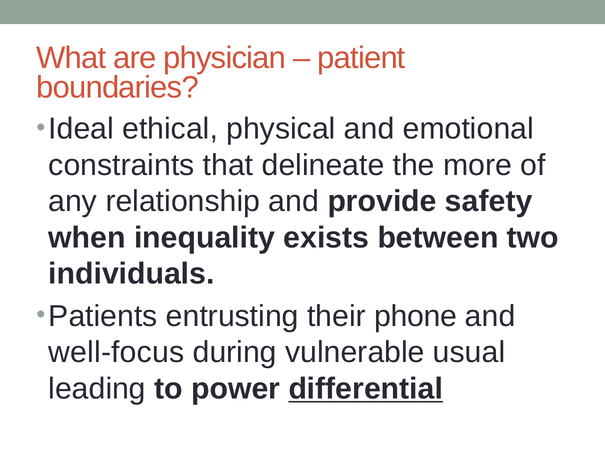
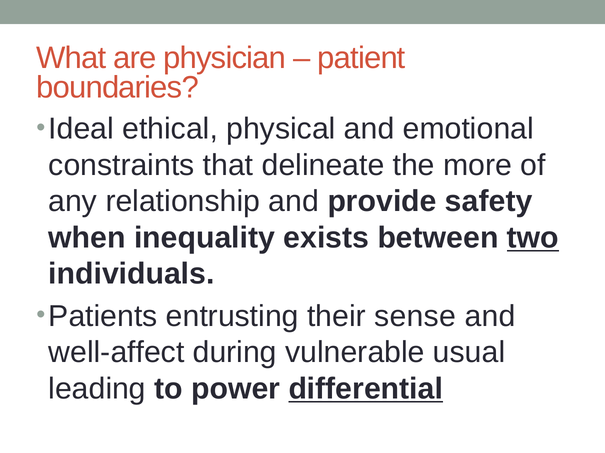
two underline: none -> present
phone: phone -> sense
well-focus: well-focus -> well-affect
